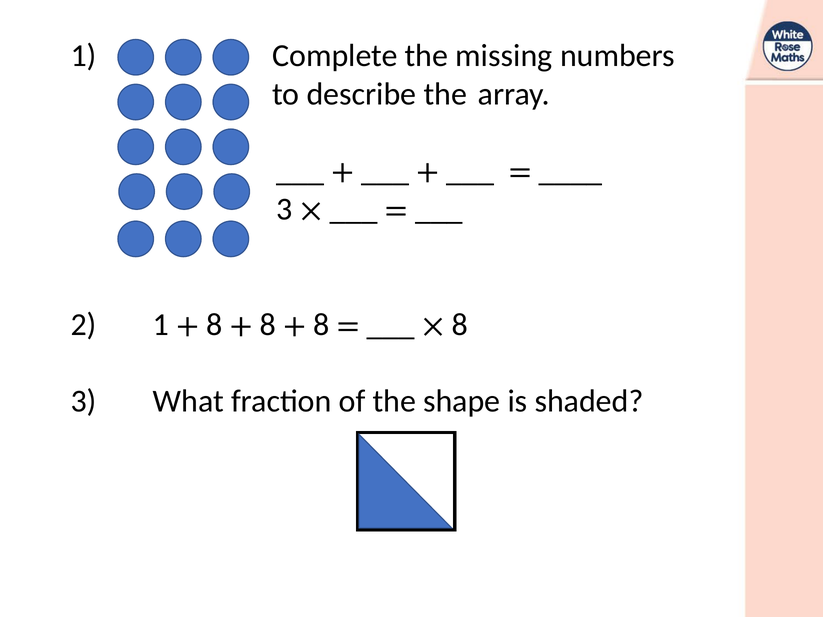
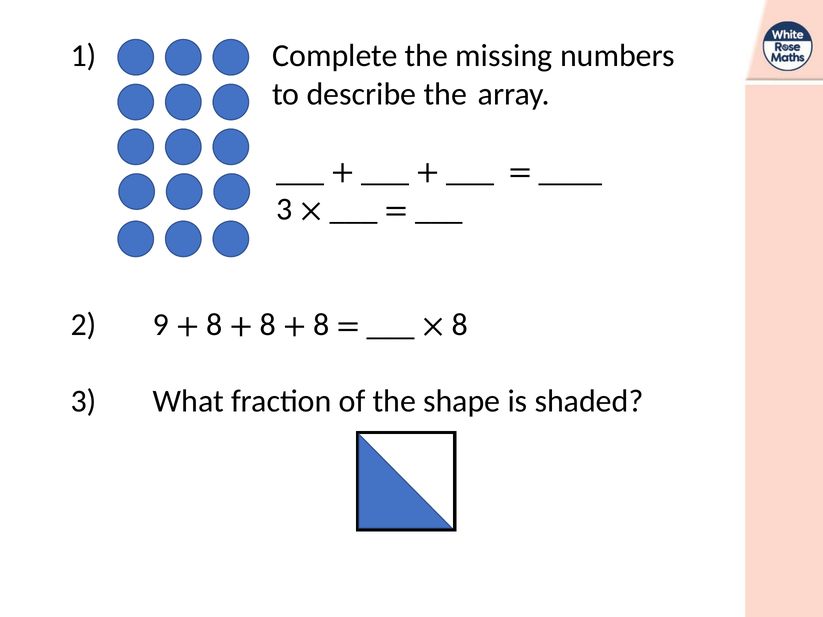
2 1: 1 -> 9
